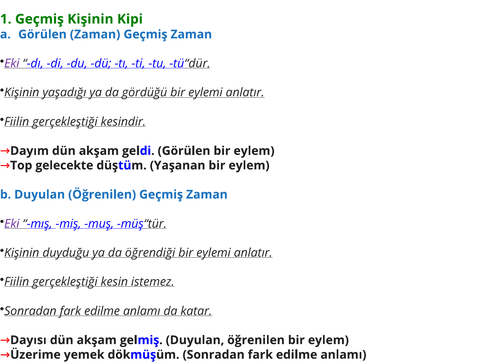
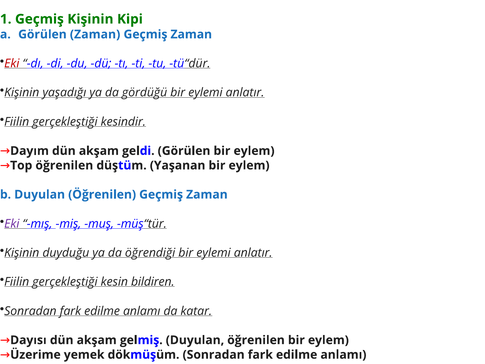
Eki at (12, 63) colour: purple -> red
→Top gelecekte: gelecekte -> öğrenilen
istemez: istemez -> bildiren
